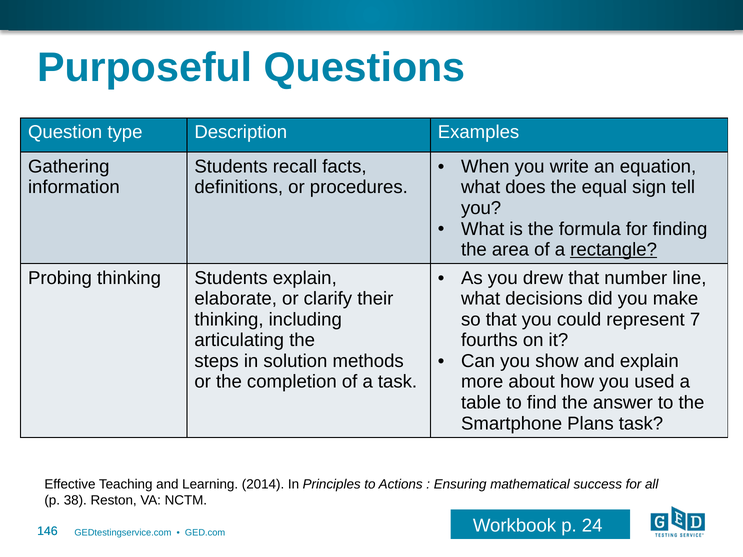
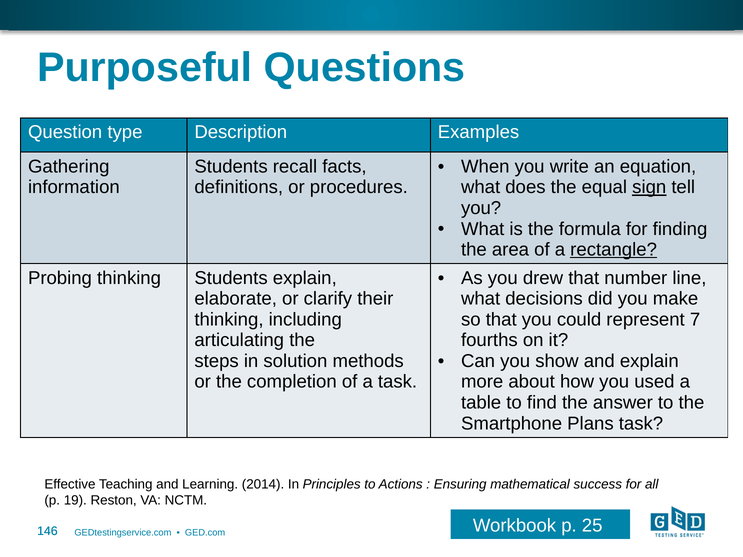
sign underline: none -> present
38: 38 -> 19
24: 24 -> 25
